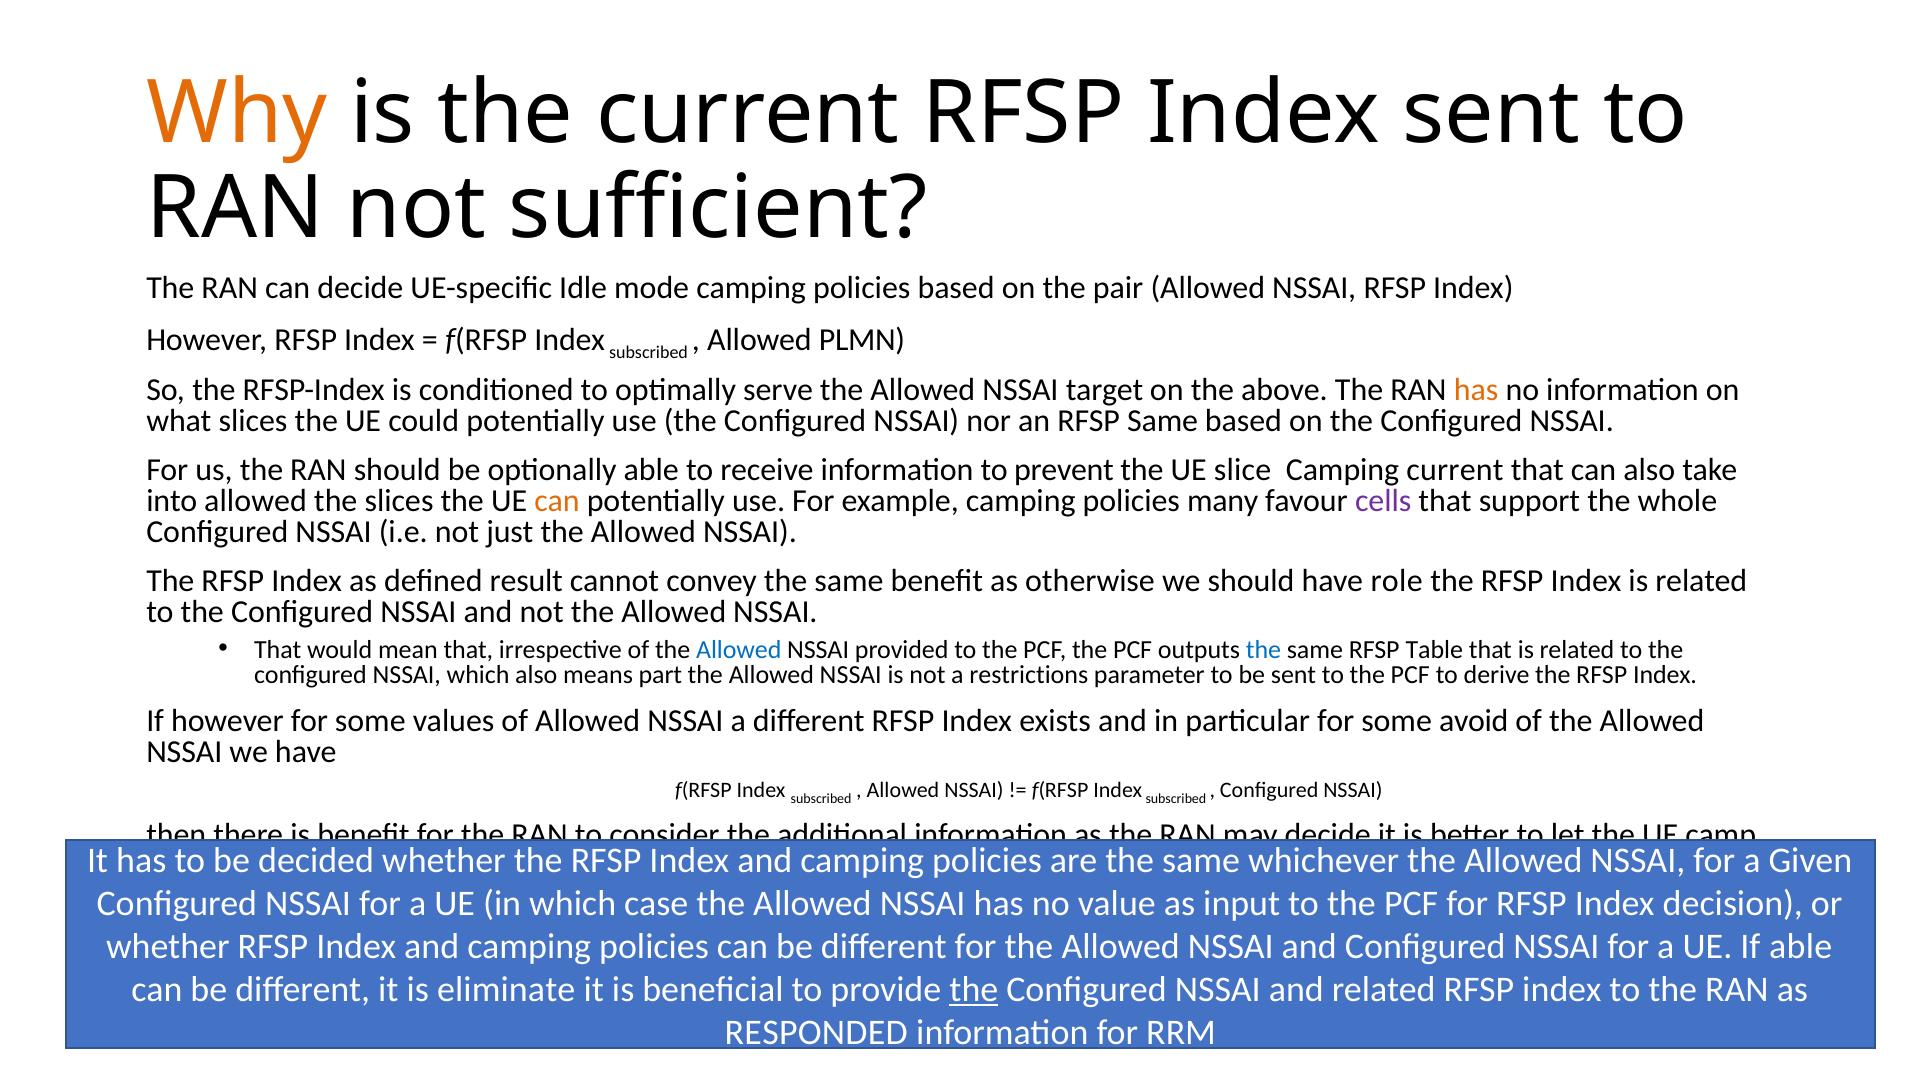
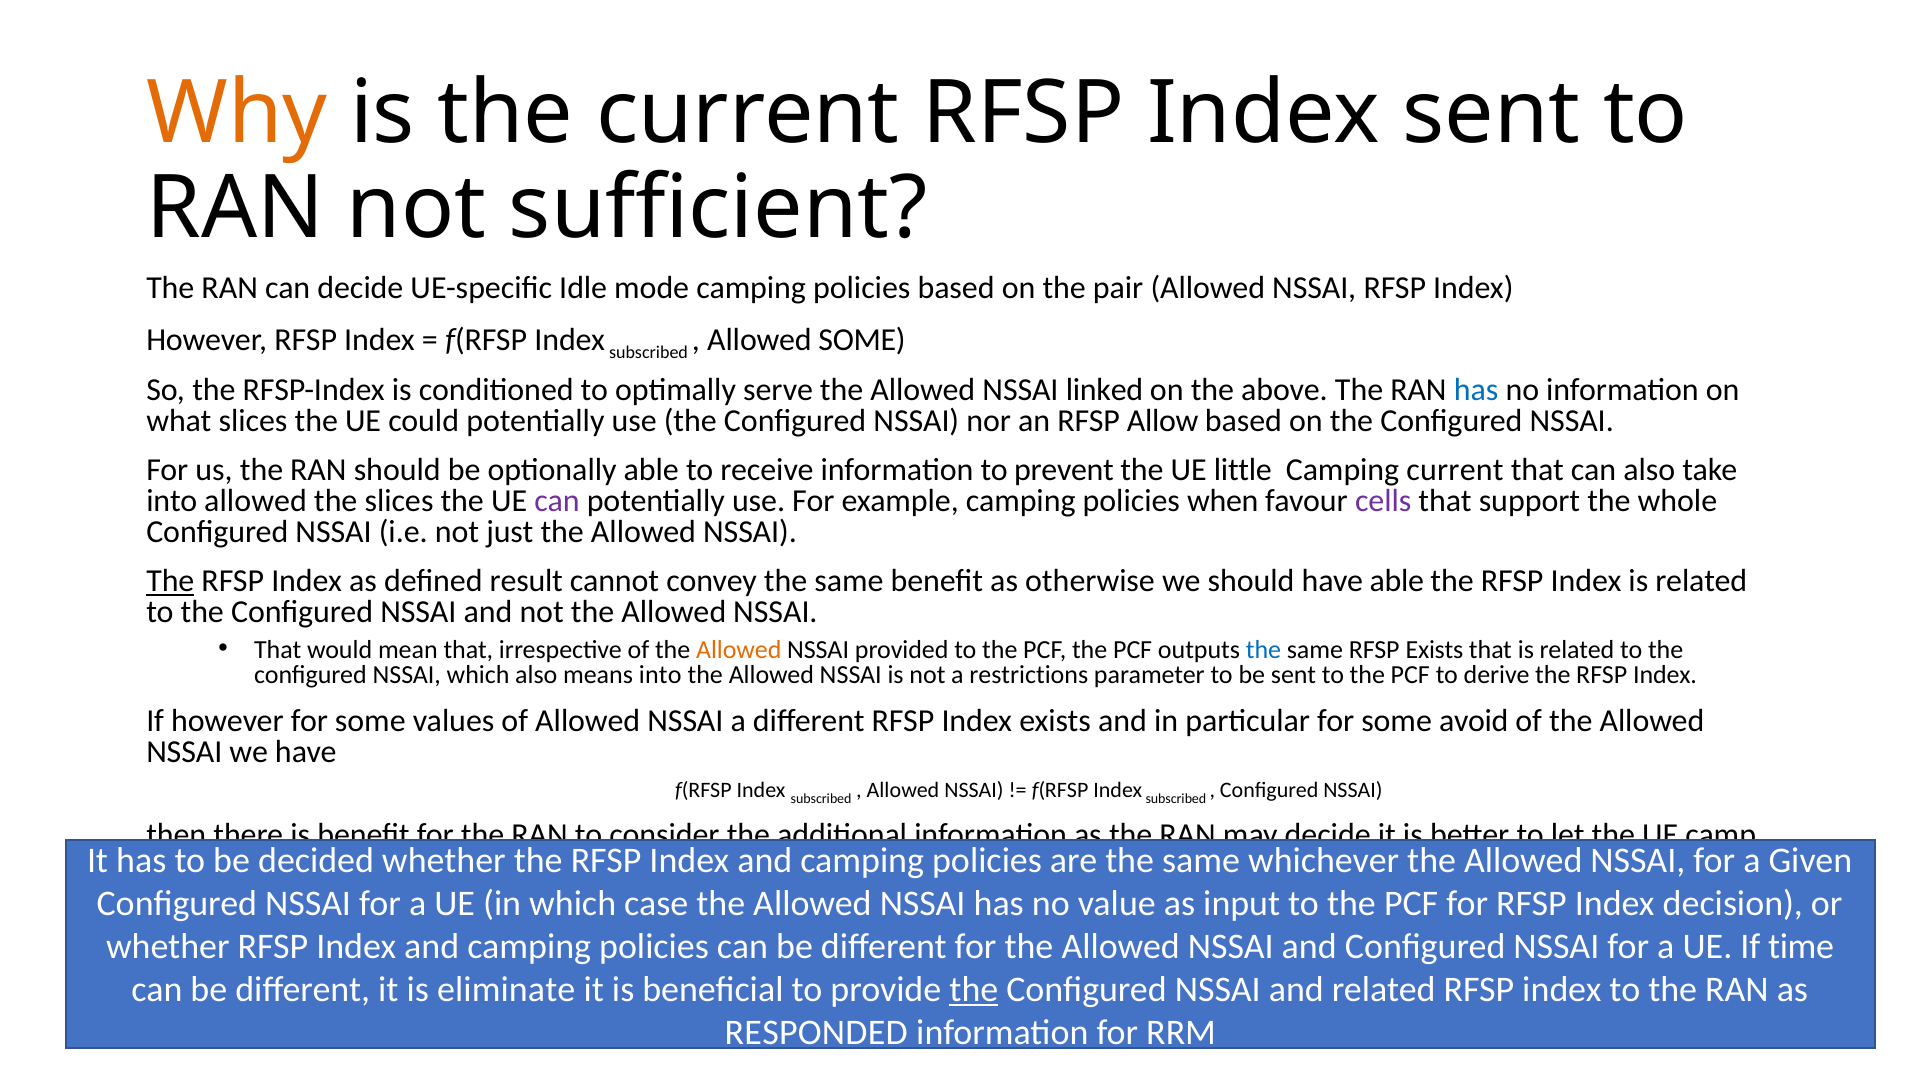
Allowed PLMN: PLMN -> SOME
target: target -> linked
has at (1476, 390) colour: orange -> blue
RFSP Same: Same -> Allow
slice: slice -> little
can at (557, 501) colour: orange -> purple
policies many: many -> when
The at (170, 581) underline: none -> present
have role: role -> able
Allowed at (739, 649) colour: blue -> orange
RFSP Table: Table -> Exists
means part: part -> into
If able: able -> time
